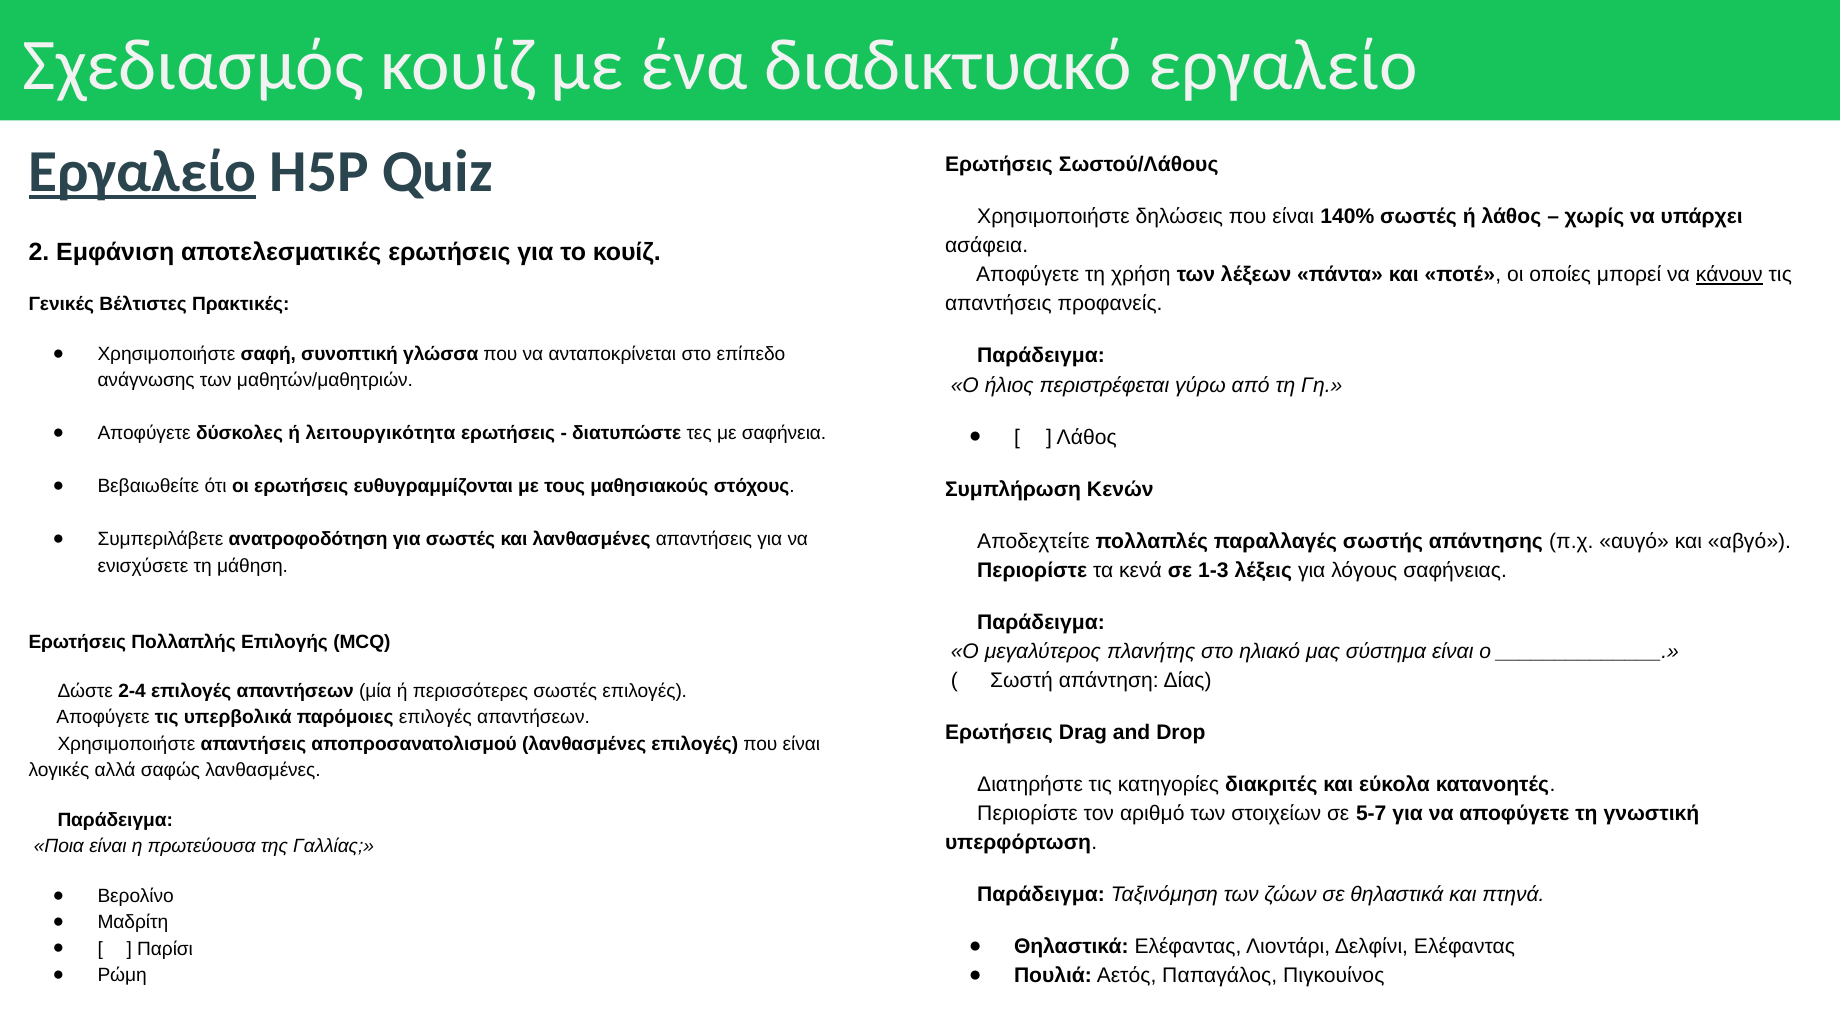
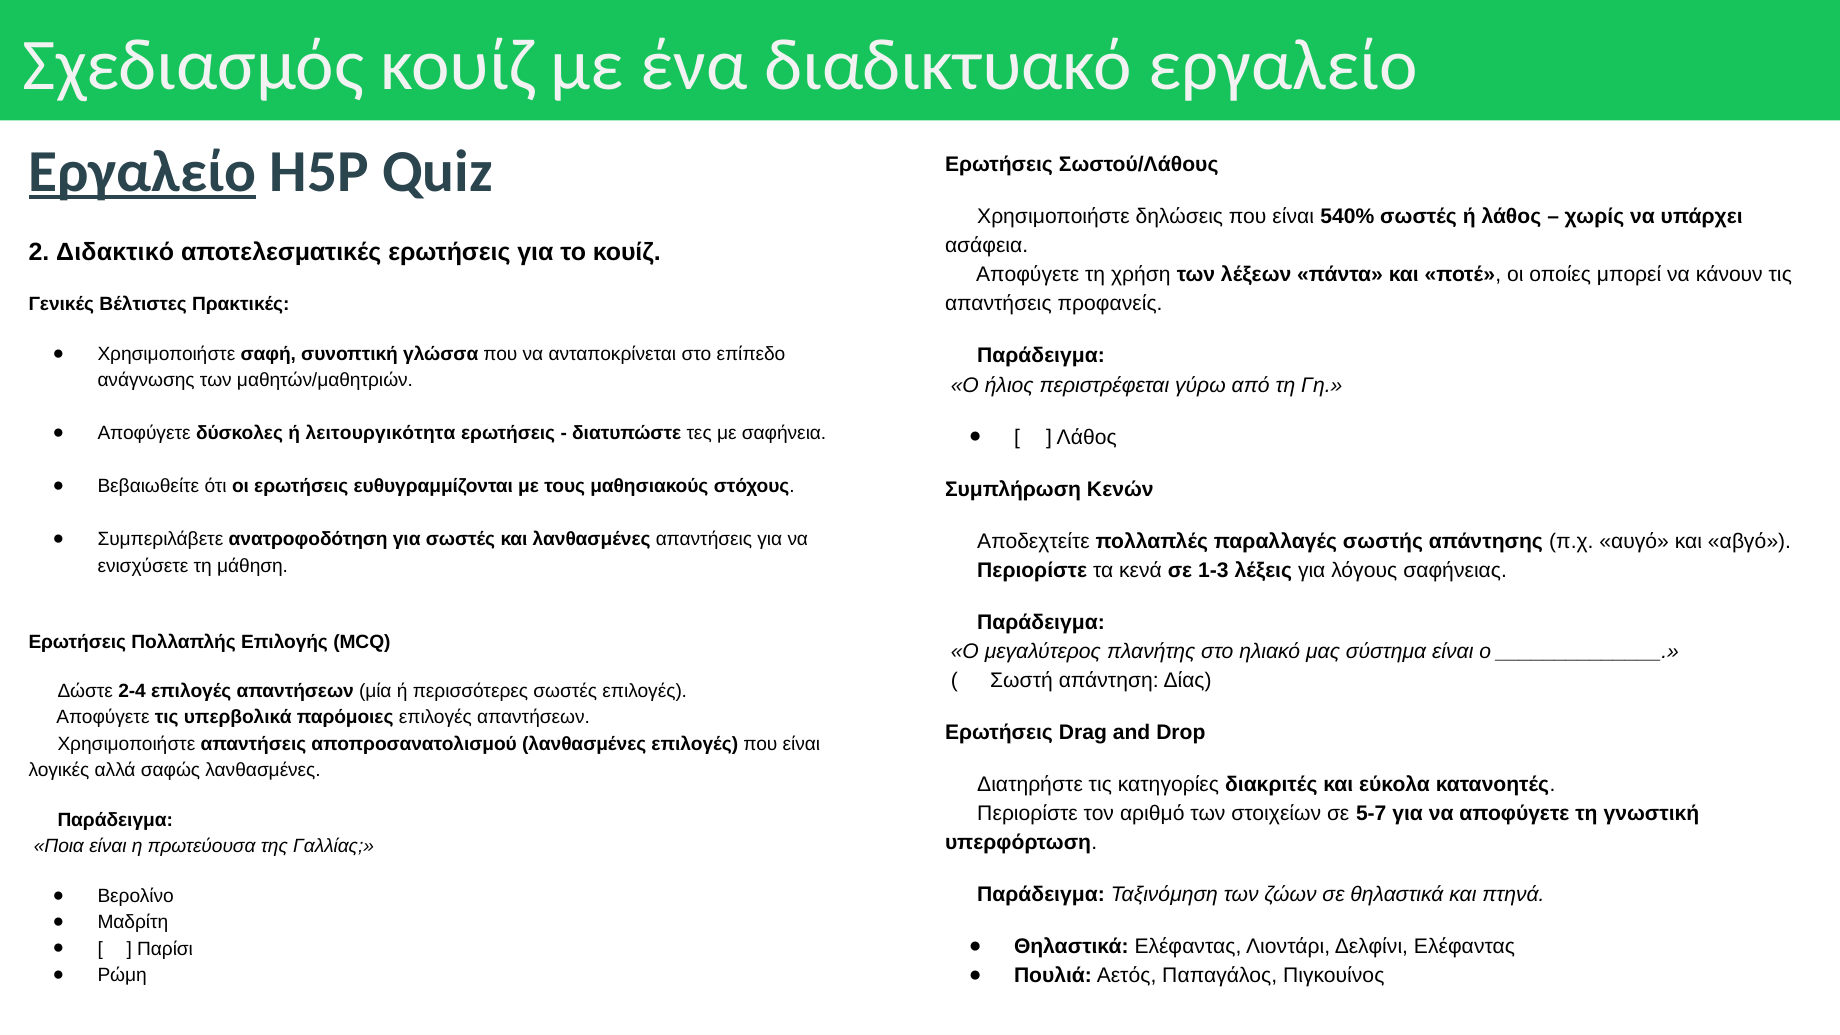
140%: 140% -> 540%
Εμφάνιση: Εμφάνιση -> Διδακτικό
κάνουν underline: present -> none
